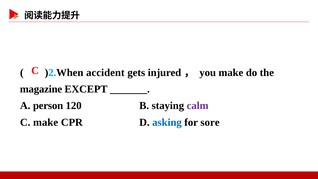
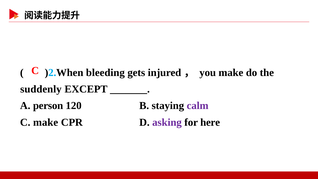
accident: accident -> bleeding
magazine: magazine -> suddenly
asking colour: blue -> purple
sore: sore -> here
